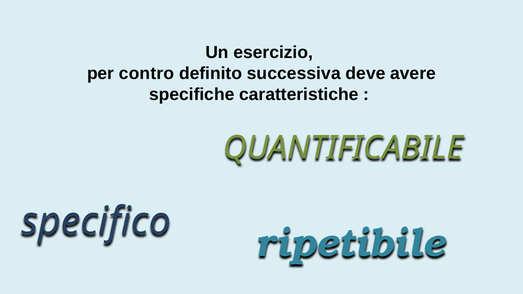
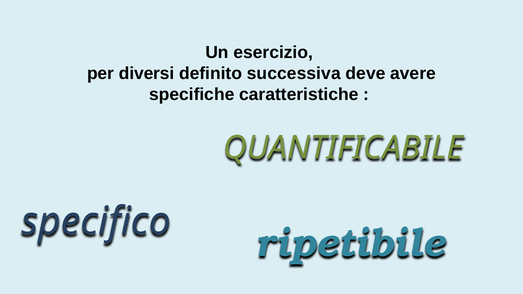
contro: contro -> diversi
